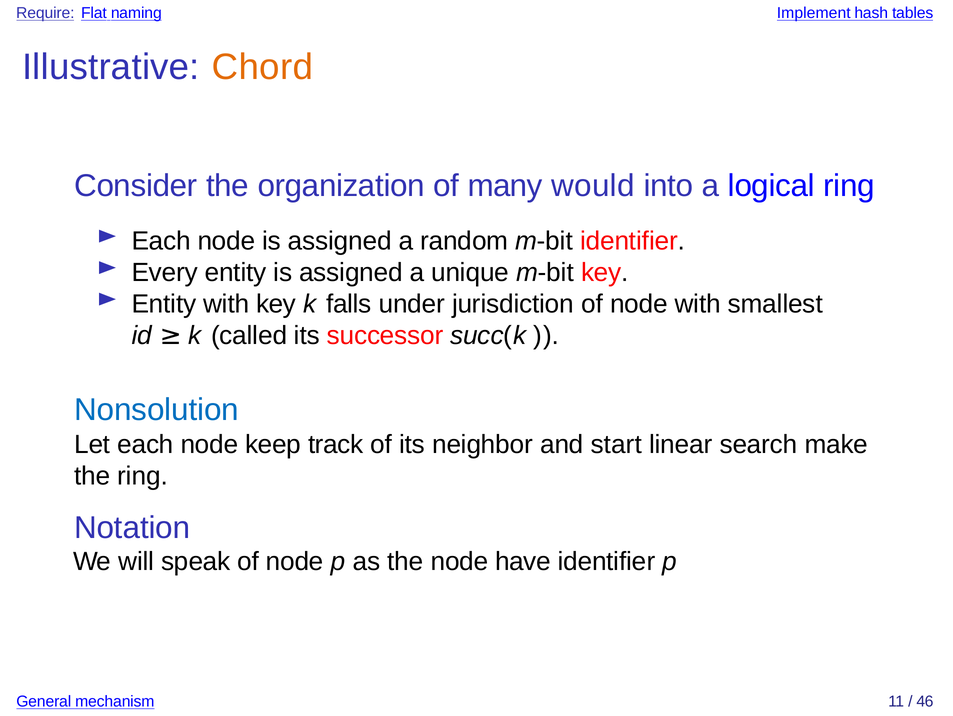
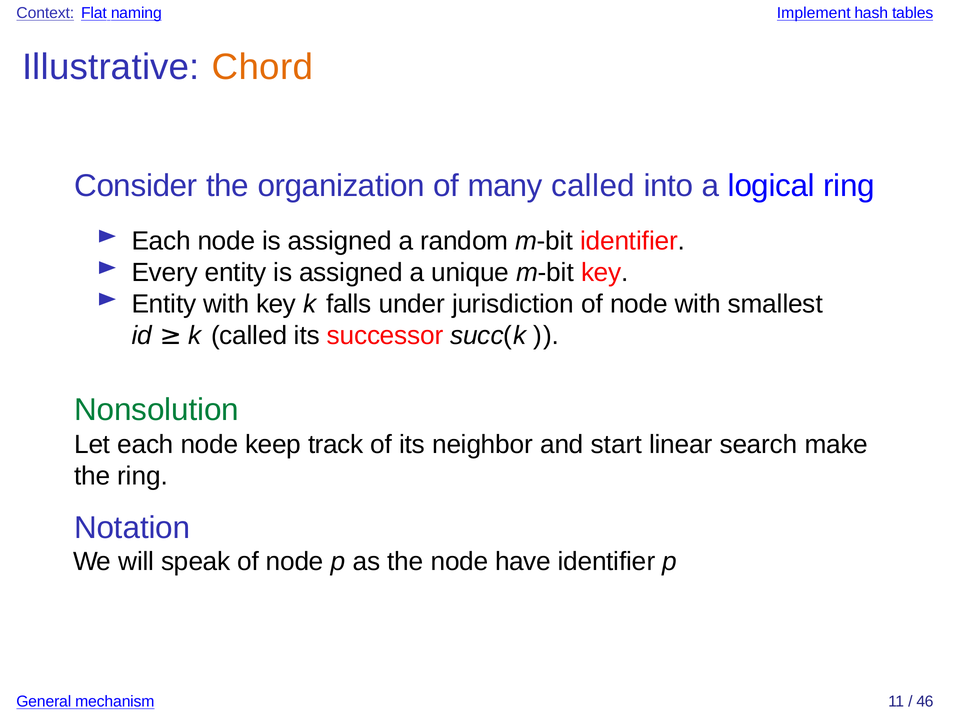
Require: Require -> Context
many would: would -> called
Nonsolution colour: blue -> green
